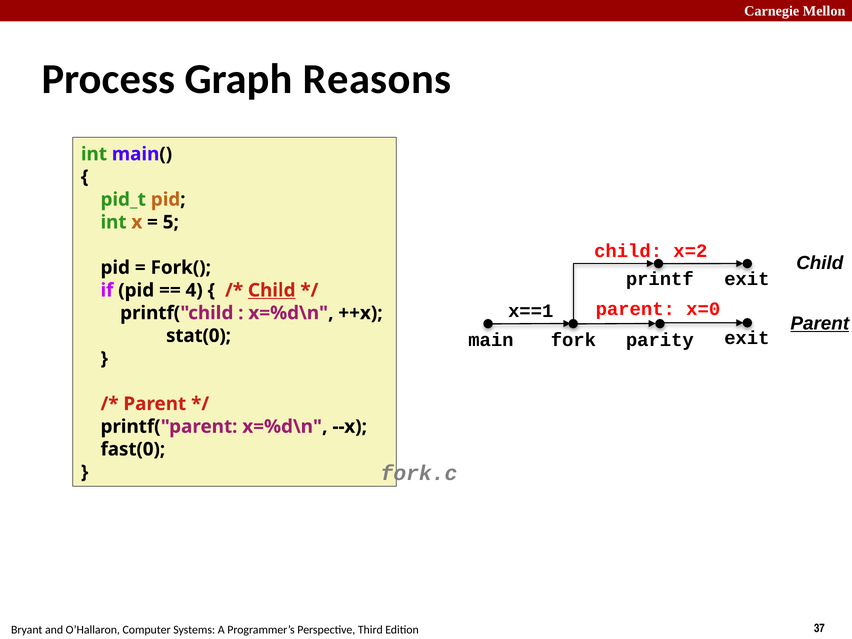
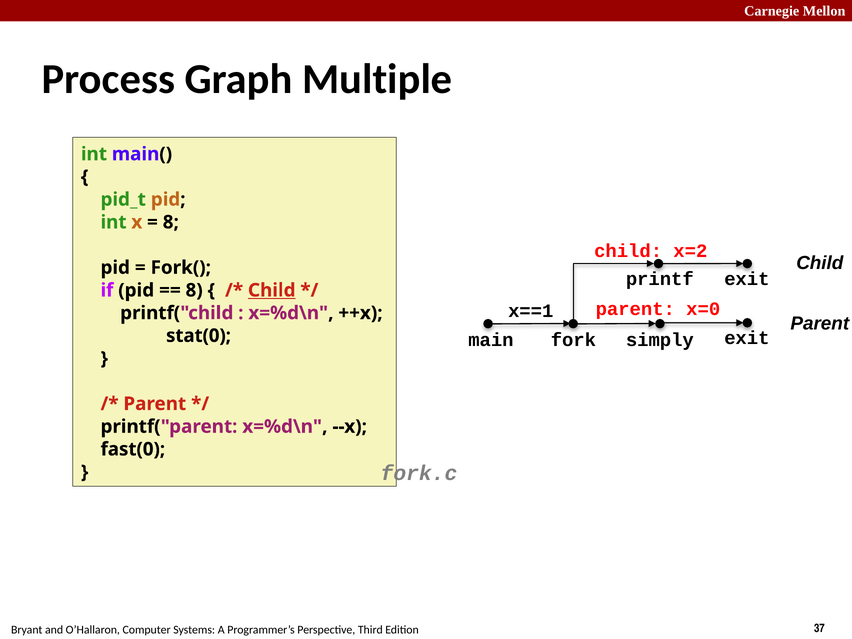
Reasons: Reasons -> Multiple
5 at (171, 222): 5 -> 8
4 at (194, 290): 4 -> 8
Parent at (820, 324) underline: present -> none
parity: parity -> simply
